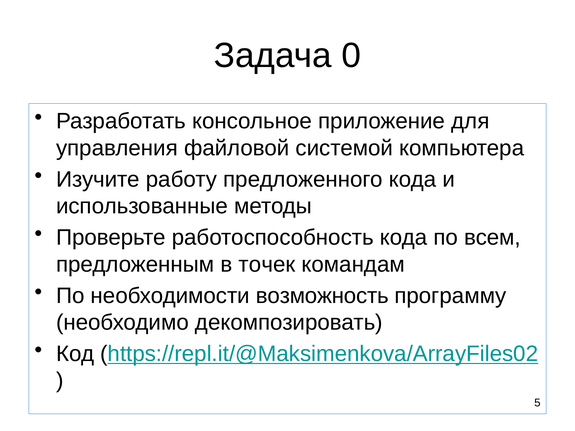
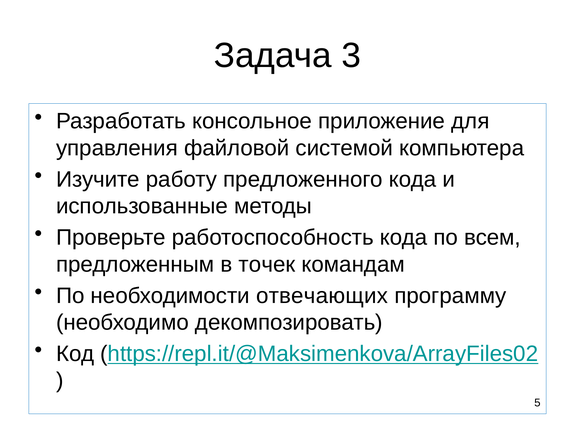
0: 0 -> 3
возможность: возможность -> отвечающих
